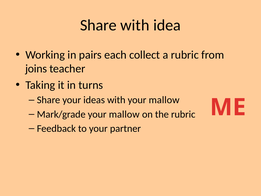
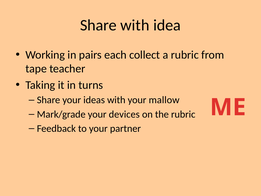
joins: joins -> tape
Mark/grade your mallow: mallow -> devices
